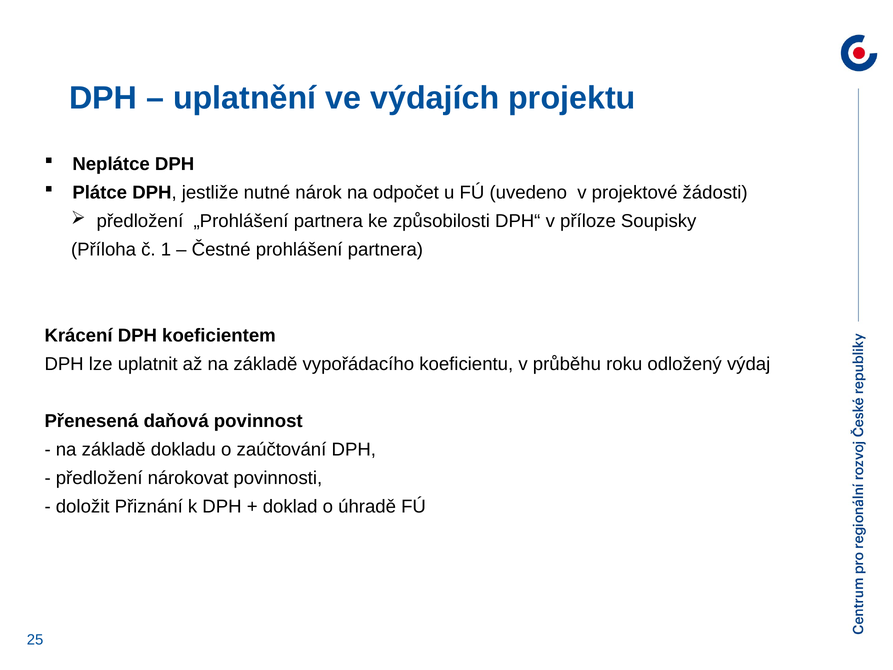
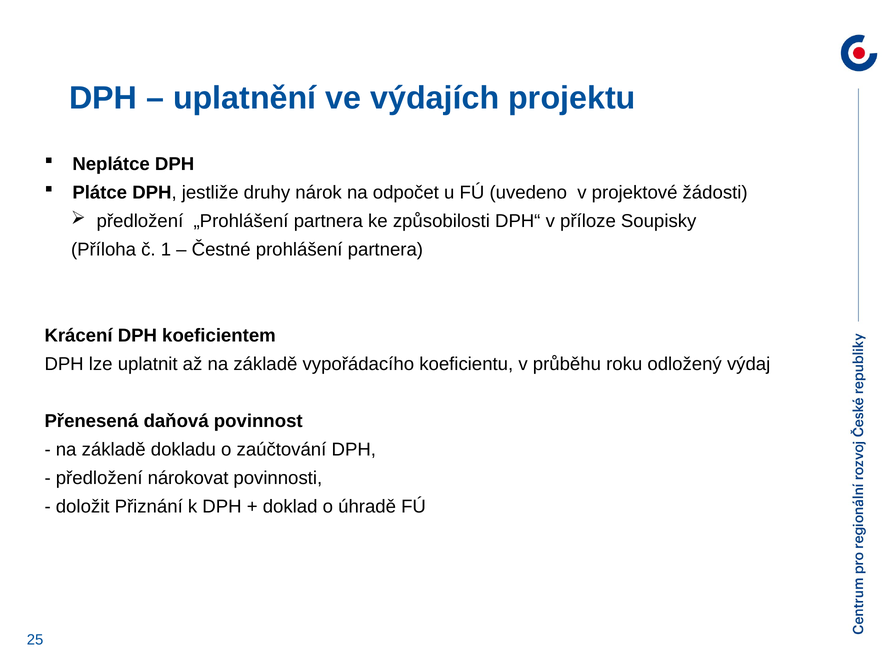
nutné: nutné -> druhy
